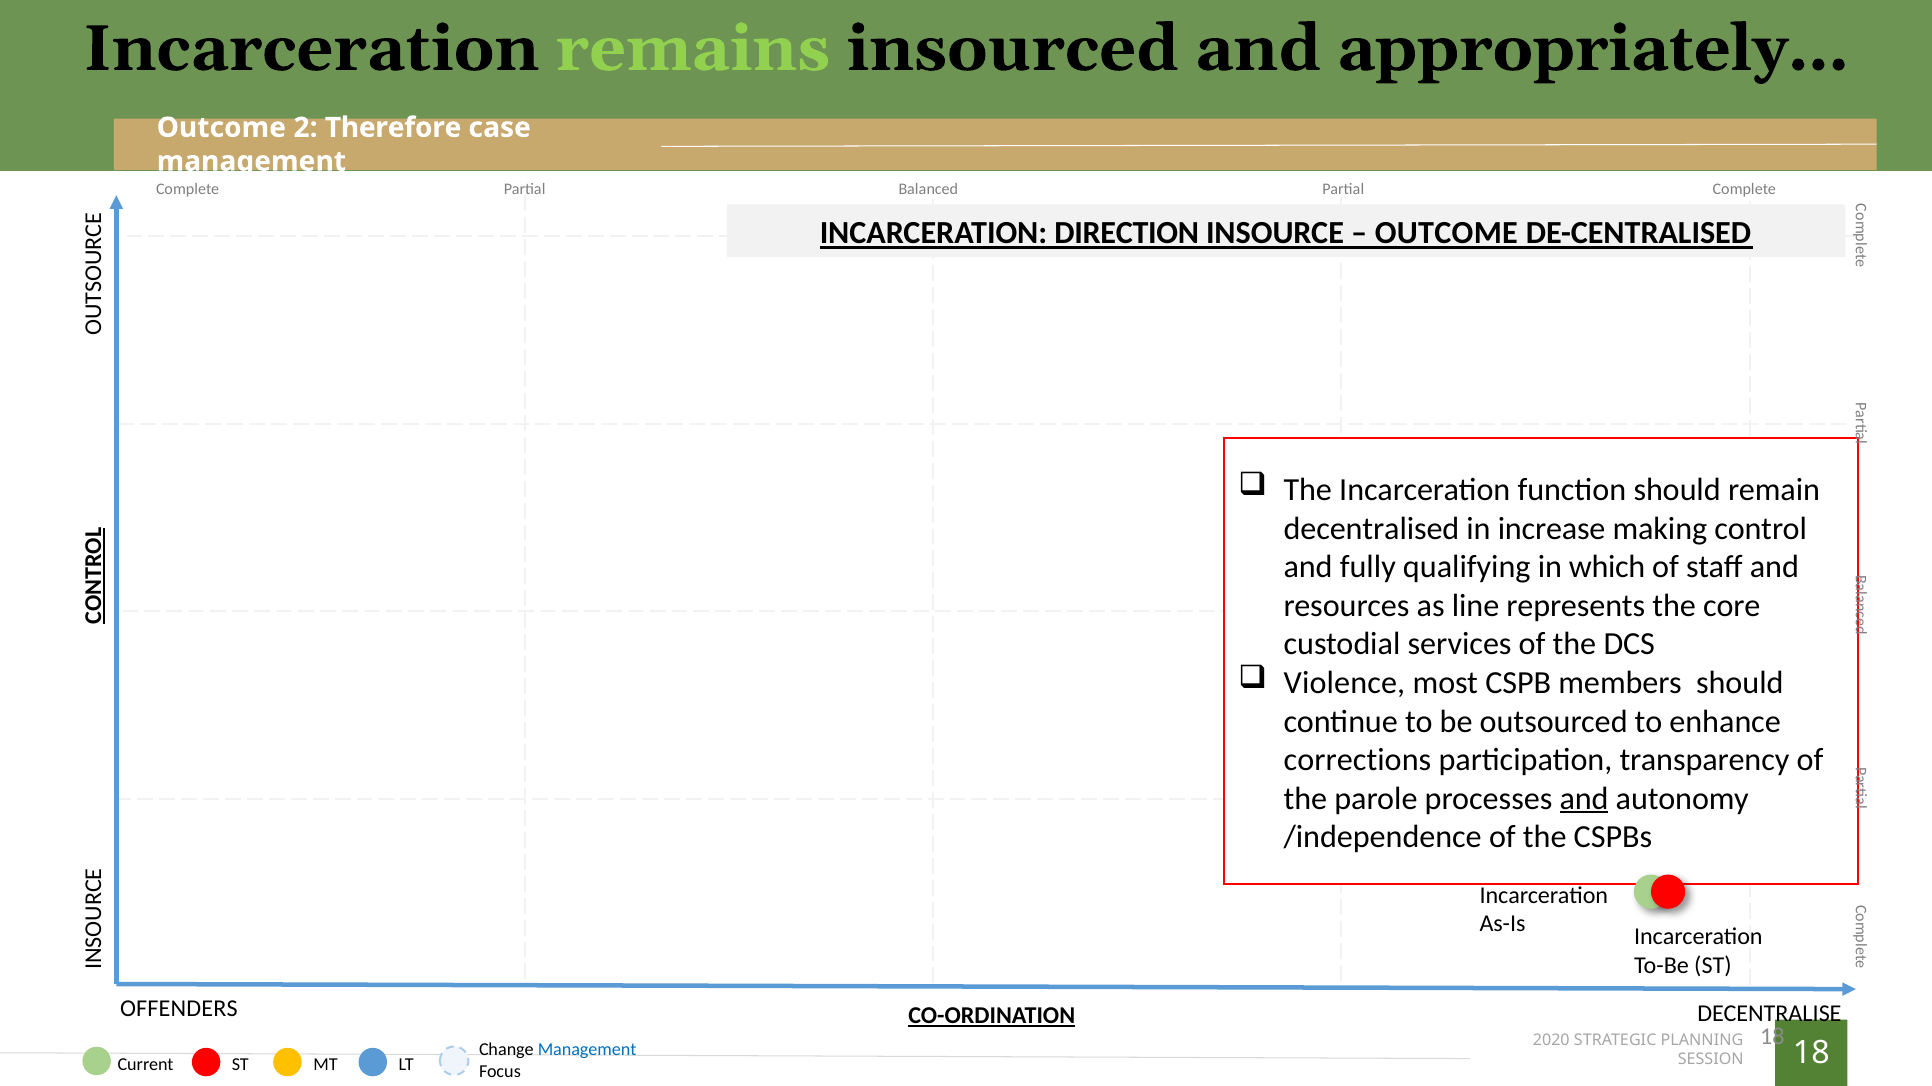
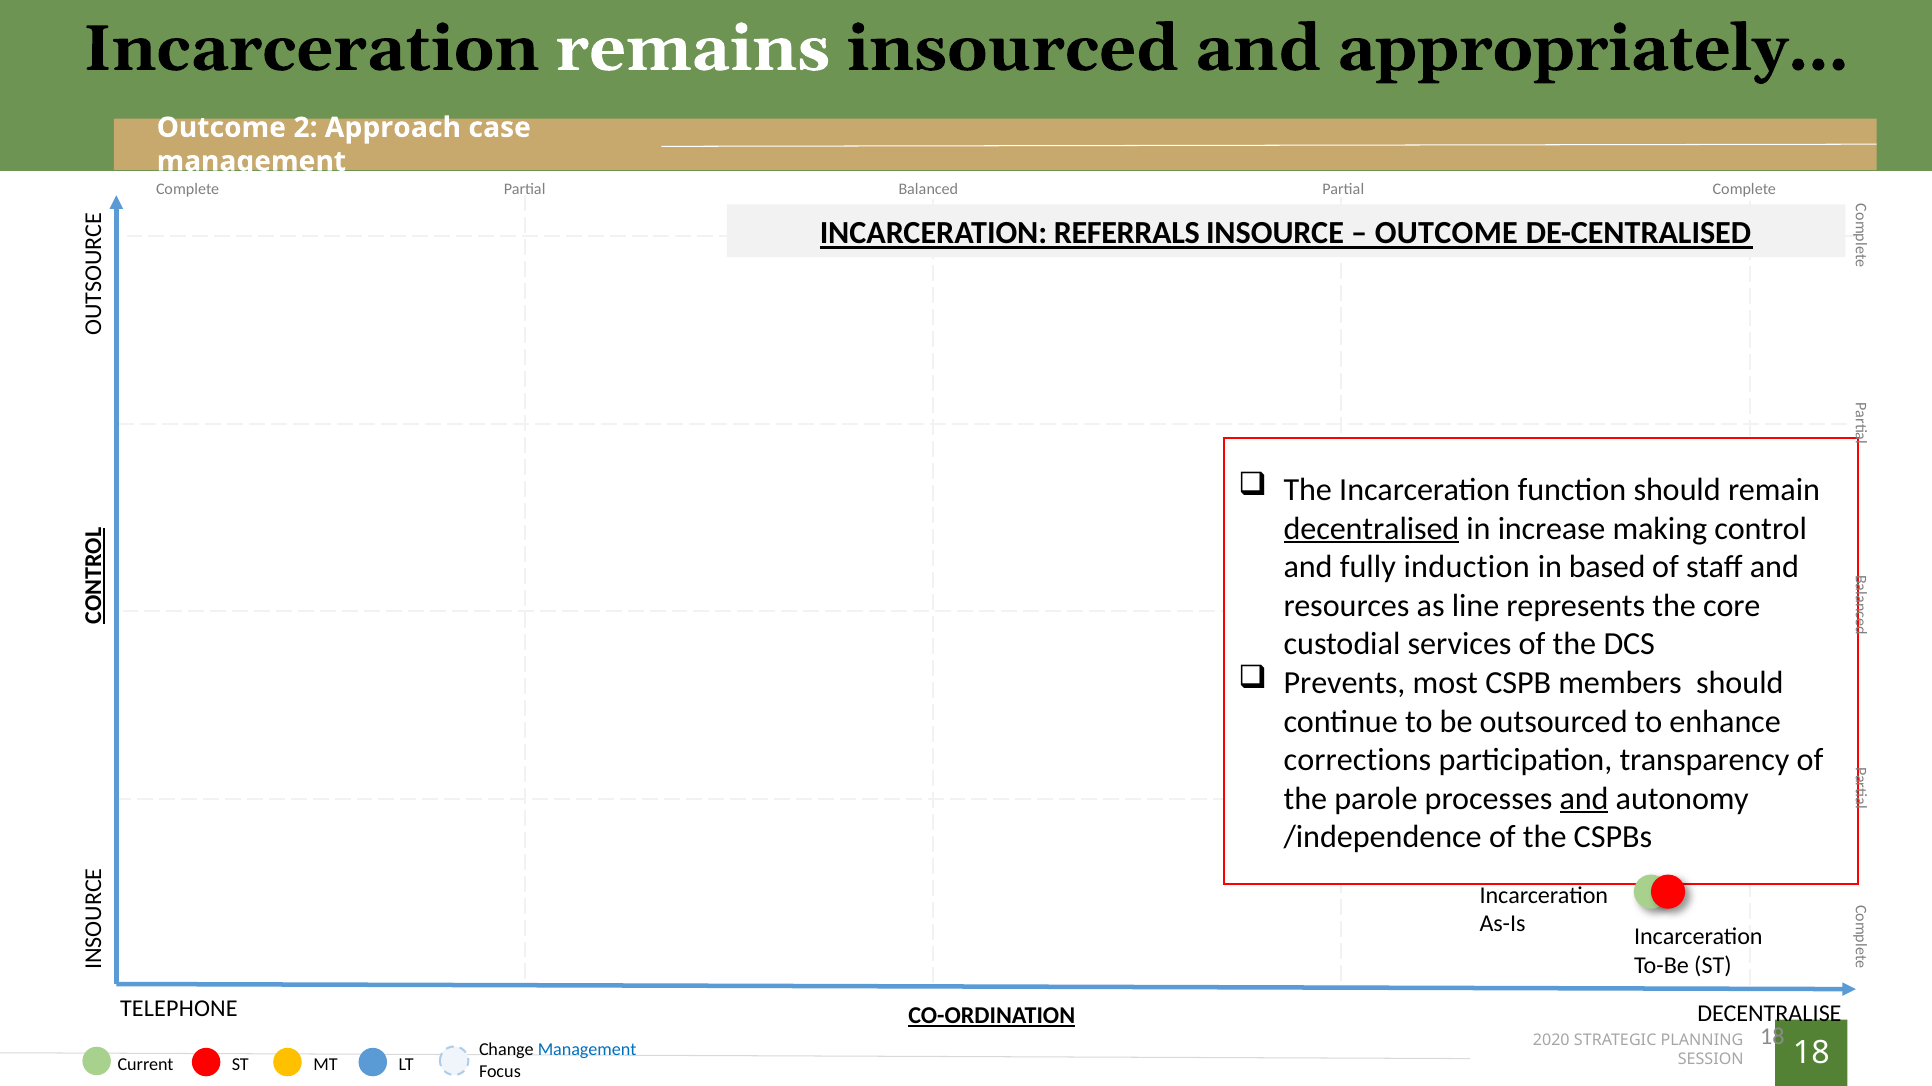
remains colour: light green -> white
Therefore: Therefore -> Approach
DIRECTION: DIRECTION -> REFERRALS
decentralised underline: none -> present
qualifying: qualifying -> induction
which: which -> based
Violence: Violence -> Prevents
OFFENDERS: OFFENDERS -> TELEPHONE
